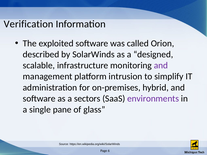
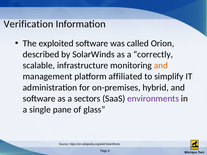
designed: designed -> correctly
and at (161, 66) colour: purple -> orange
intrusion: intrusion -> affiliated
